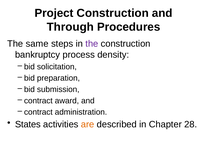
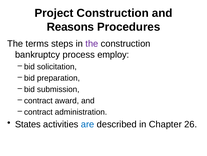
Through: Through -> Reasons
same: same -> terms
density: density -> employ
are colour: orange -> blue
28: 28 -> 26
